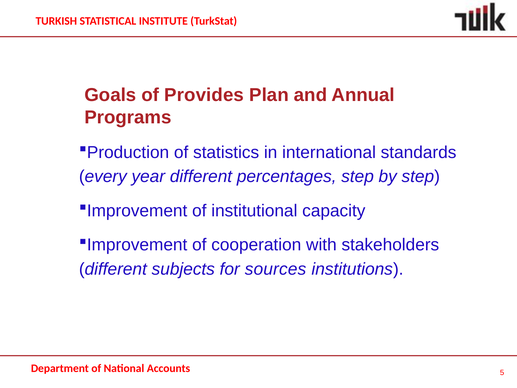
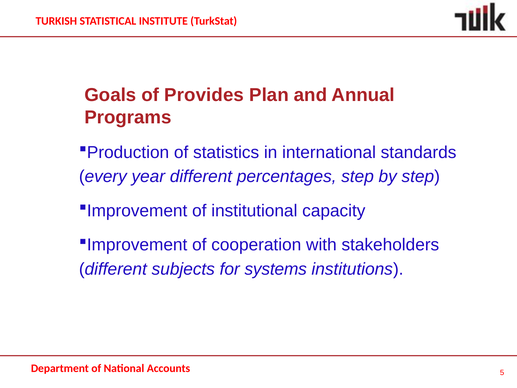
sources: sources -> systems
